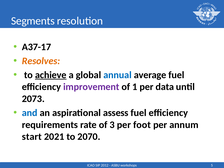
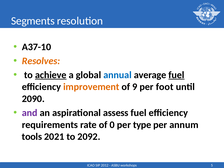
A37-17: A37-17 -> A37-10
fuel at (176, 75) underline: none -> present
improvement colour: purple -> orange
1: 1 -> 9
data: data -> foot
2073: 2073 -> 2090
and colour: blue -> purple
3: 3 -> 0
foot: foot -> type
start: start -> tools
2070: 2070 -> 2092
